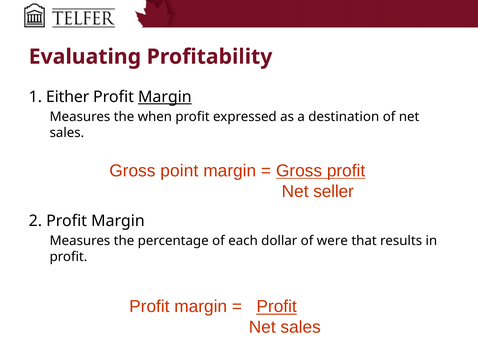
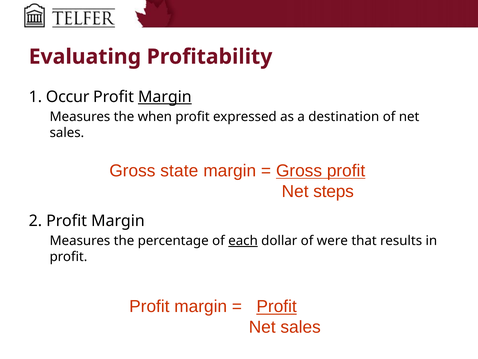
Either: Either -> Occur
point: point -> state
seller: seller -> steps
each underline: none -> present
